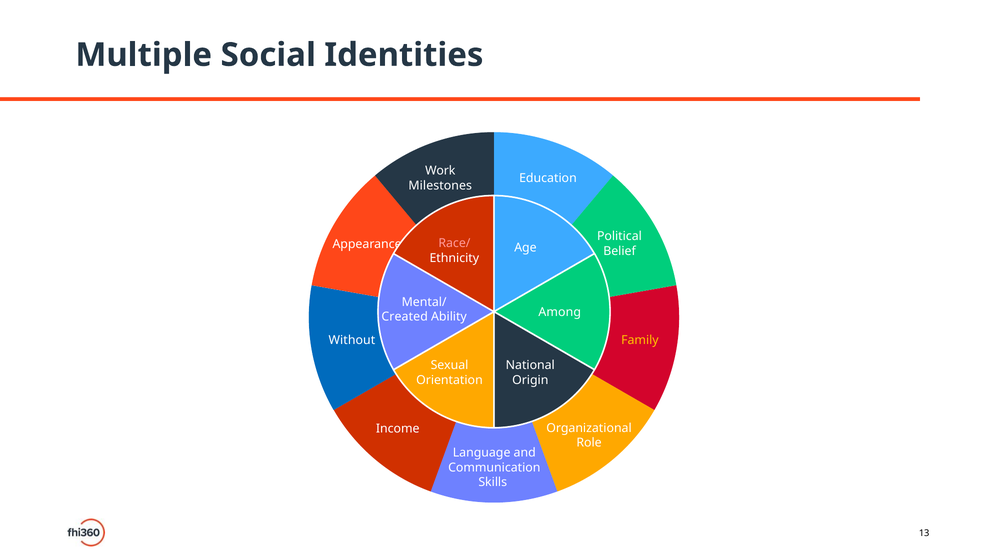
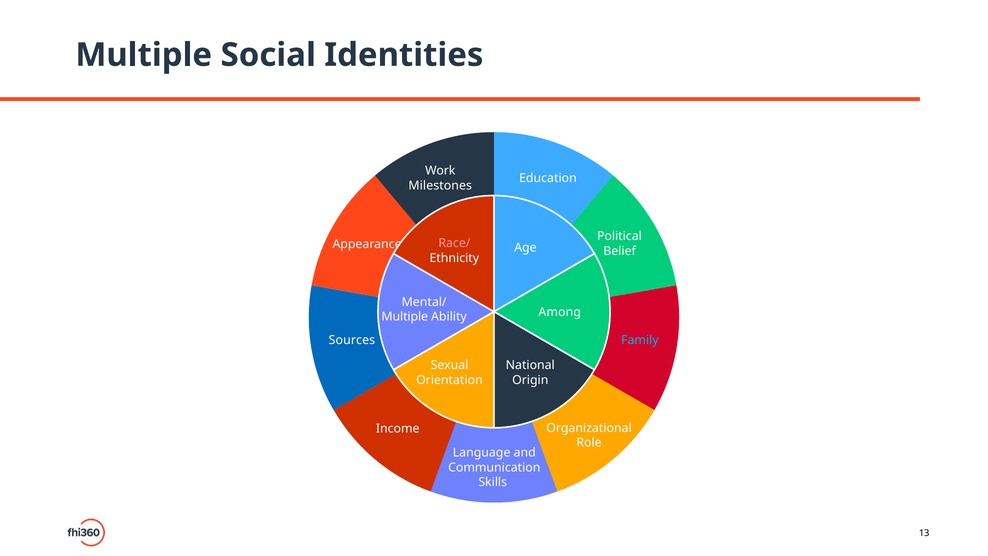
Created at (405, 317): Created -> Multiple
Without: Without -> Sources
Family colour: yellow -> light blue
